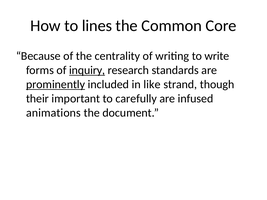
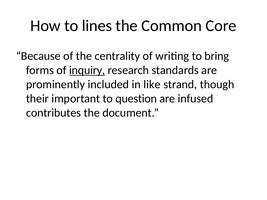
write: write -> bring
prominently underline: present -> none
carefully: carefully -> question
animations: animations -> contributes
